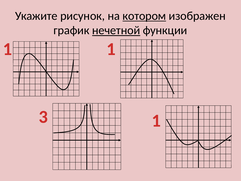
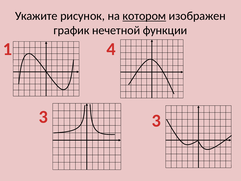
нечетной underline: present -> none
1 1: 1 -> 4
3 1: 1 -> 3
